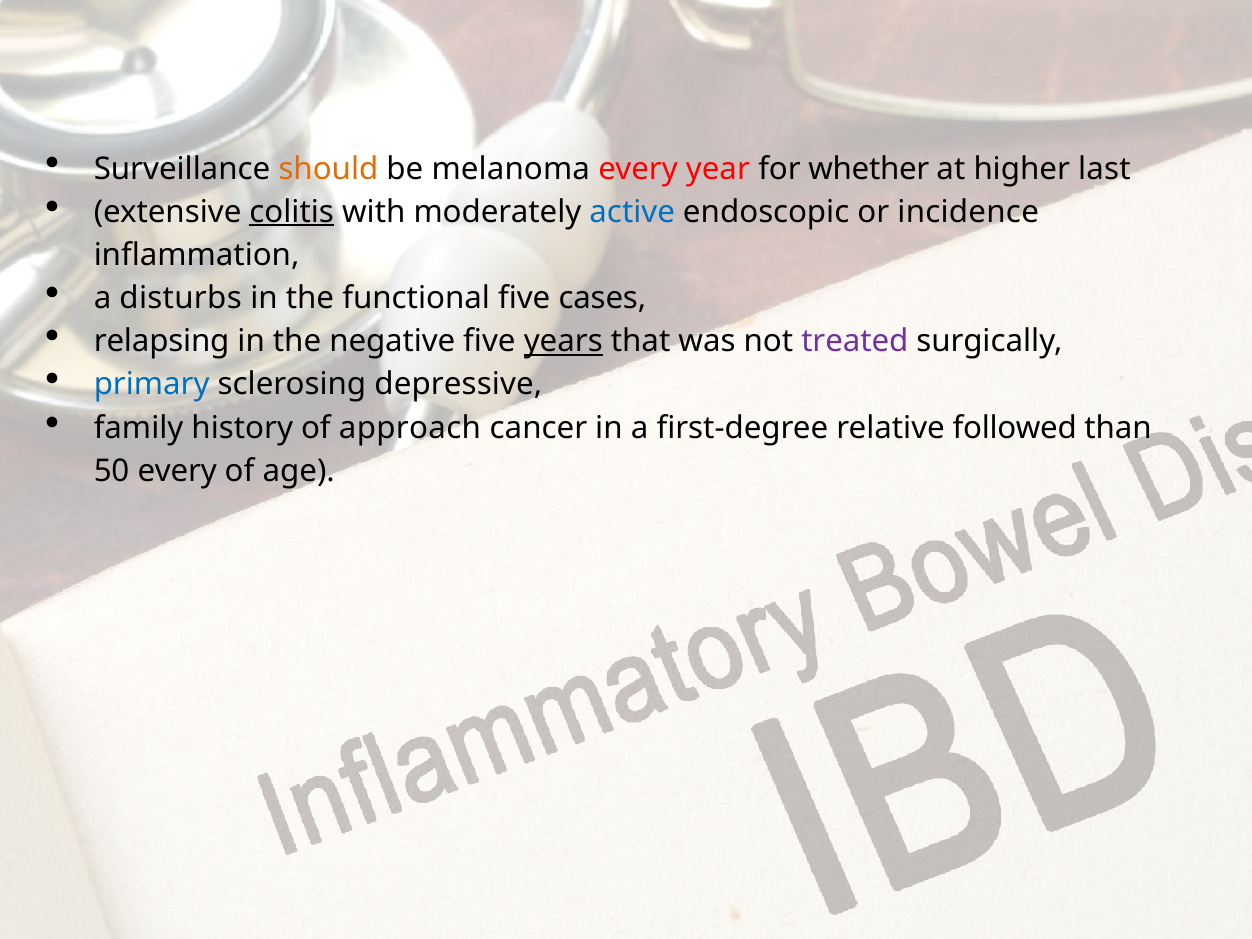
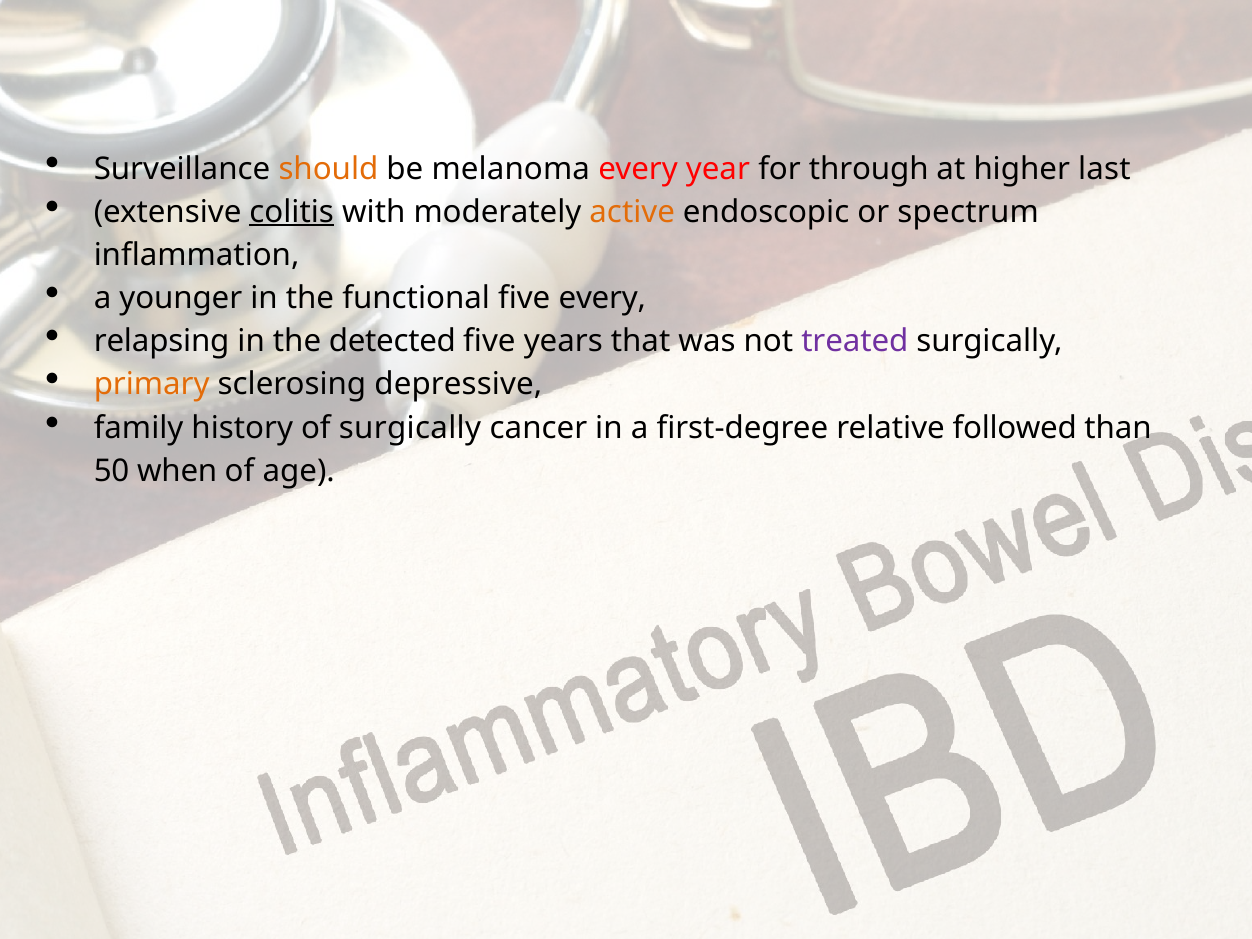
whether: whether -> through
active colour: blue -> orange
incidence: incidence -> spectrum
disturbs: disturbs -> younger
five cases: cases -> every
negative: negative -> detected
years underline: present -> none
primary colour: blue -> orange
of approach: approach -> surgically
50 every: every -> when
